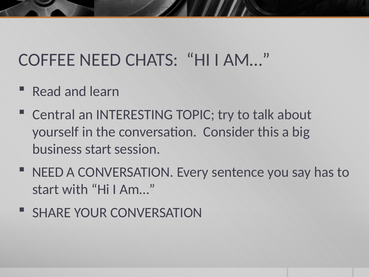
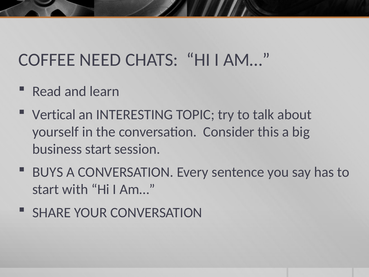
Central: Central -> Vertical
NEED at (48, 172): NEED -> BUYS
